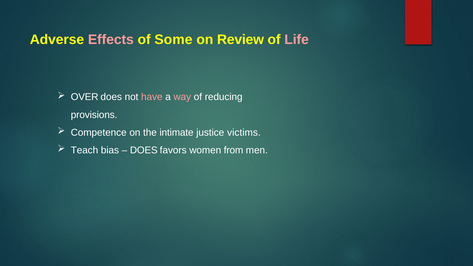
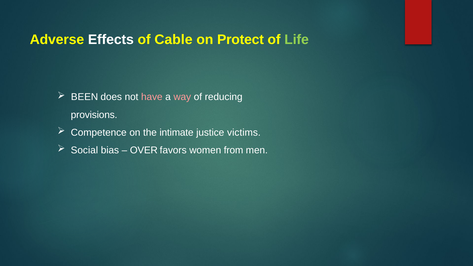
Effects colour: pink -> white
Some: Some -> Cable
Review: Review -> Protect
Life colour: pink -> light green
OVER: OVER -> BEEN
Teach: Teach -> Social
DOES at (144, 150): DOES -> OVER
